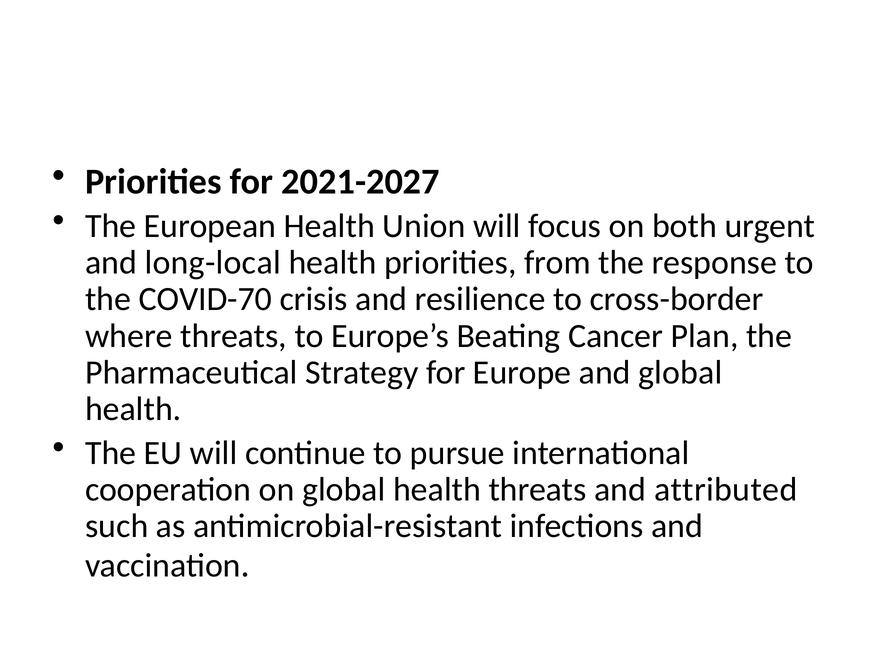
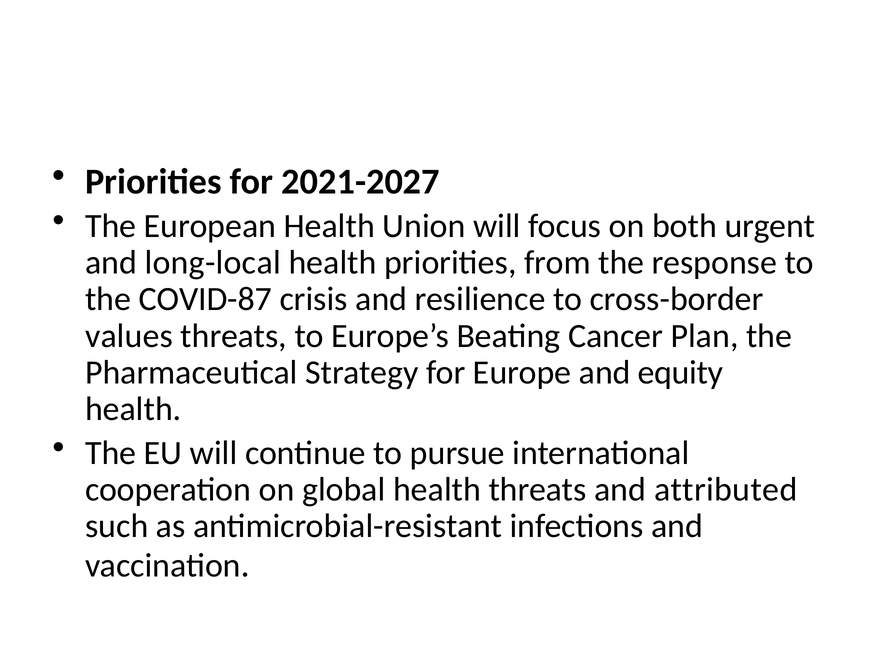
COVID-70: COVID-70 -> COVID-87
where: where -> values
and global: global -> equity
